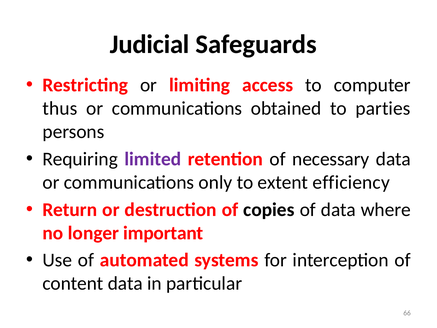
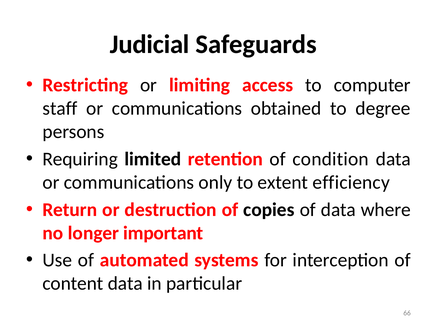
thus: thus -> staff
parties: parties -> degree
limited colour: purple -> black
necessary: necessary -> condition
